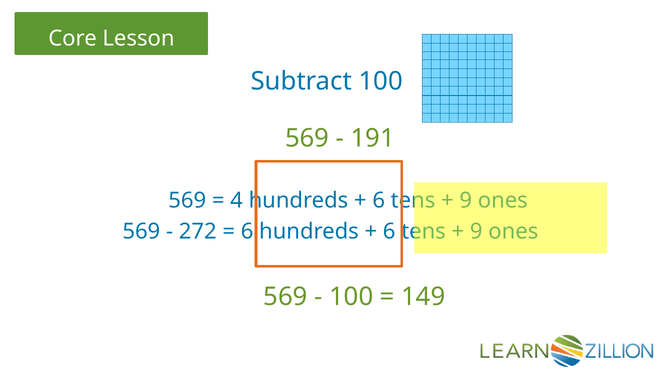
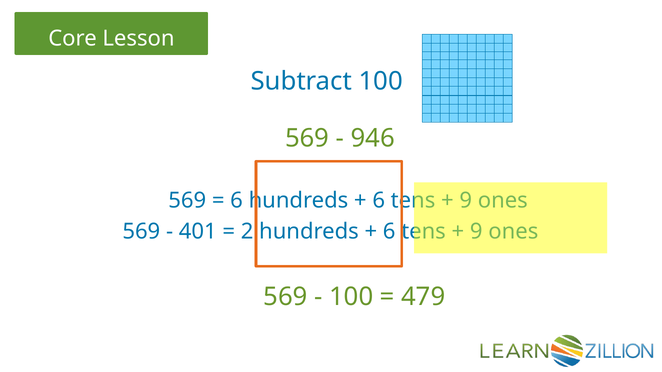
191: 191 -> 946
4 at (237, 201): 4 -> 6
272: 272 -> 401
6 at (247, 232): 6 -> 2
149: 149 -> 479
